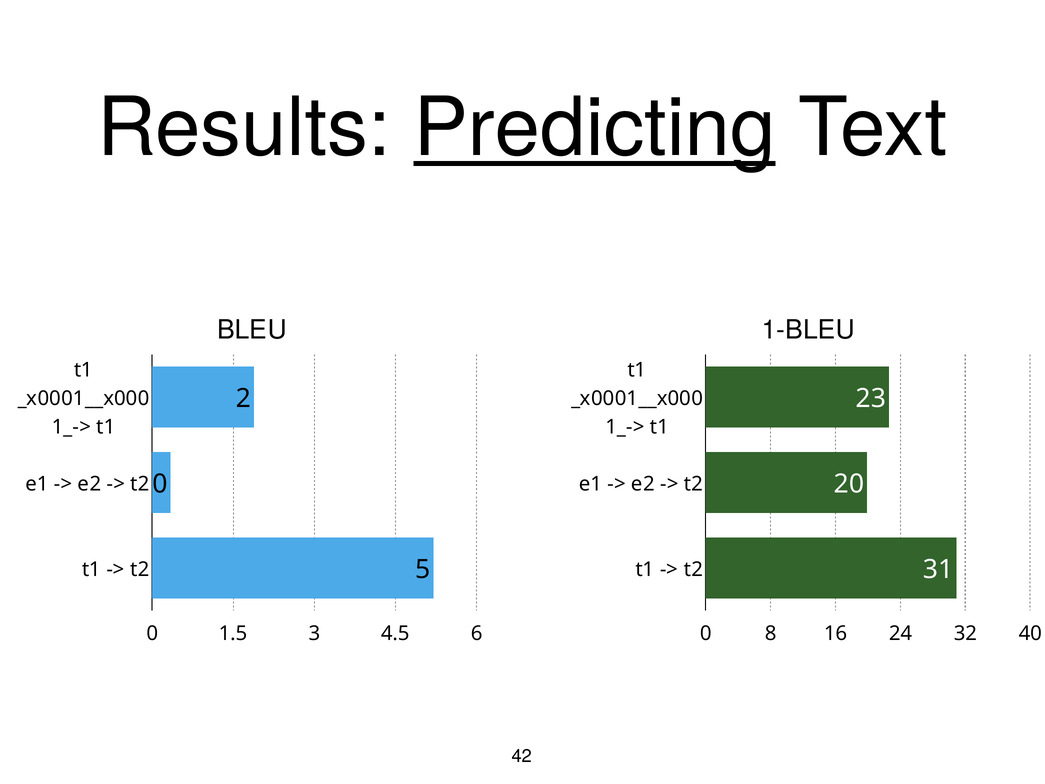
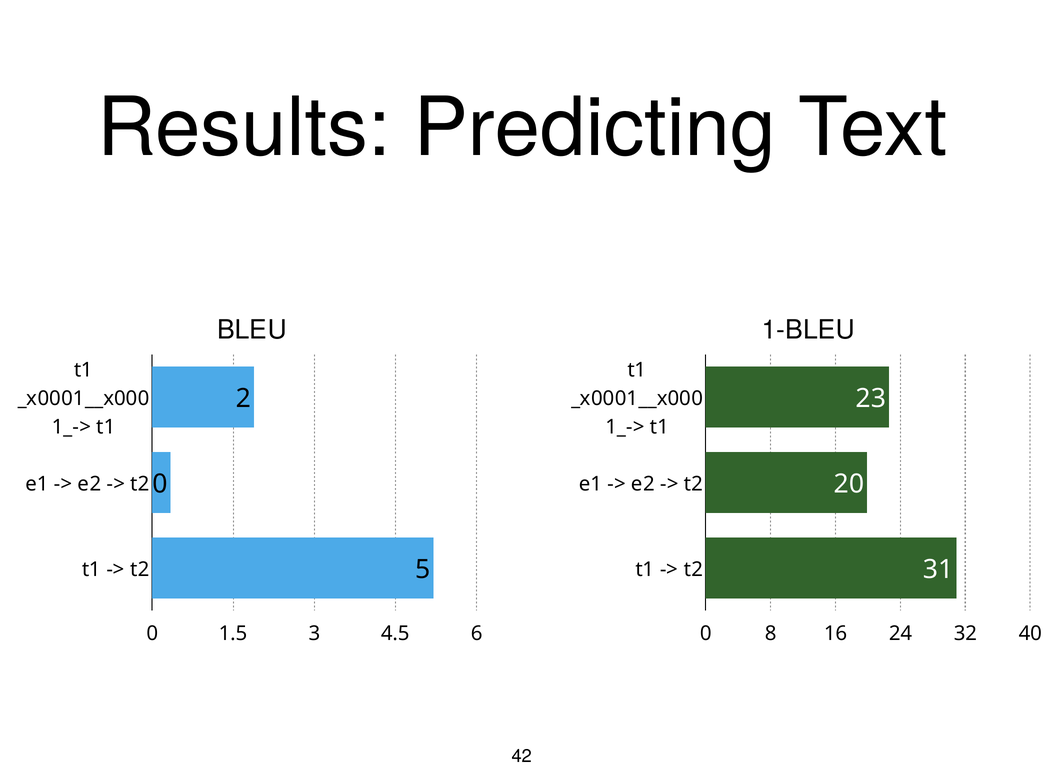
Predicting underline: present -> none
